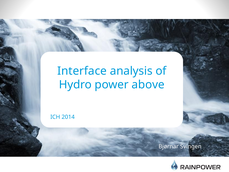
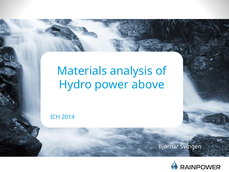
Interface: Interface -> Materials
